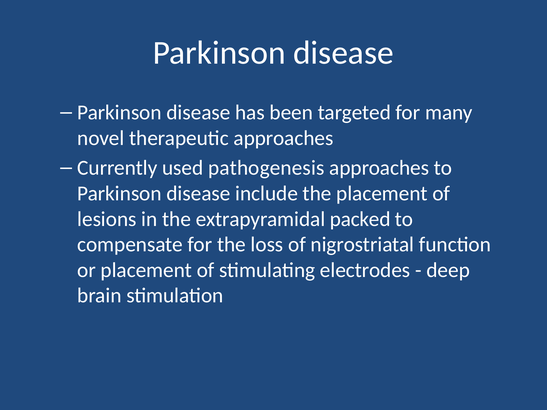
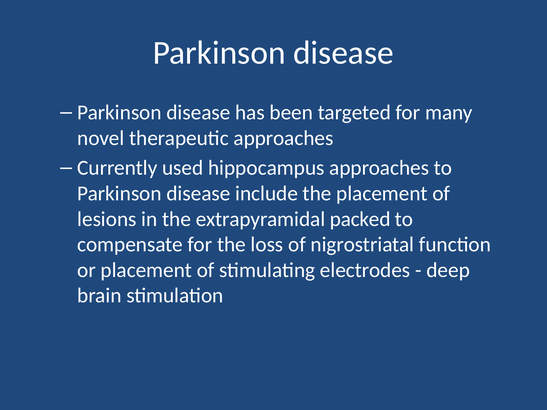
pathogenesis: pathogenesis -> hippocampus
